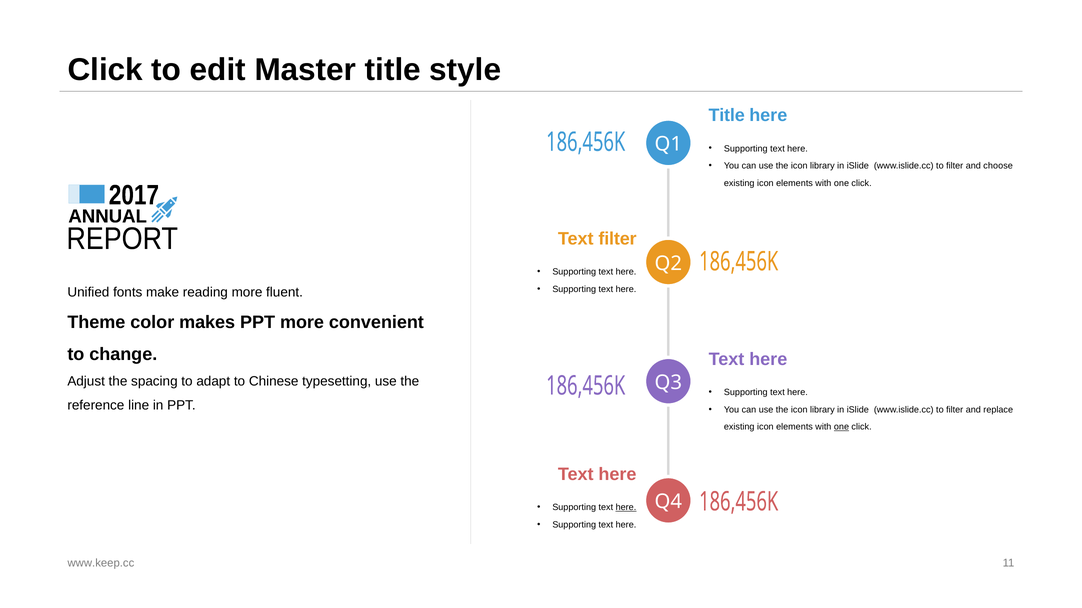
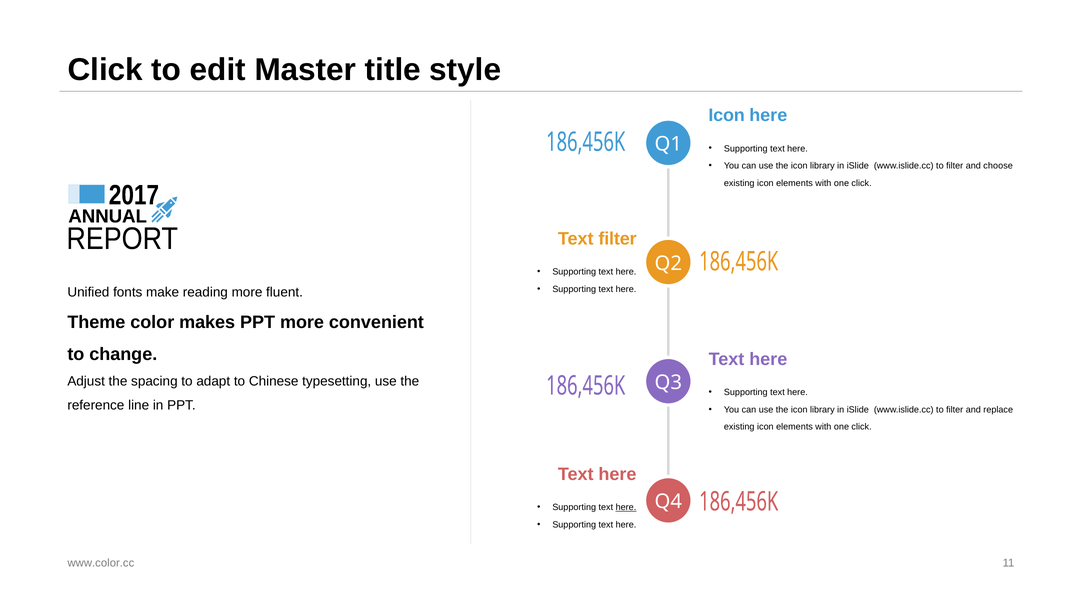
Title at (727, 116): Title -> Icon
one at (841, 427) underline: present -> none
www.keep.cc: www.keep.cc -> www.color.cc
